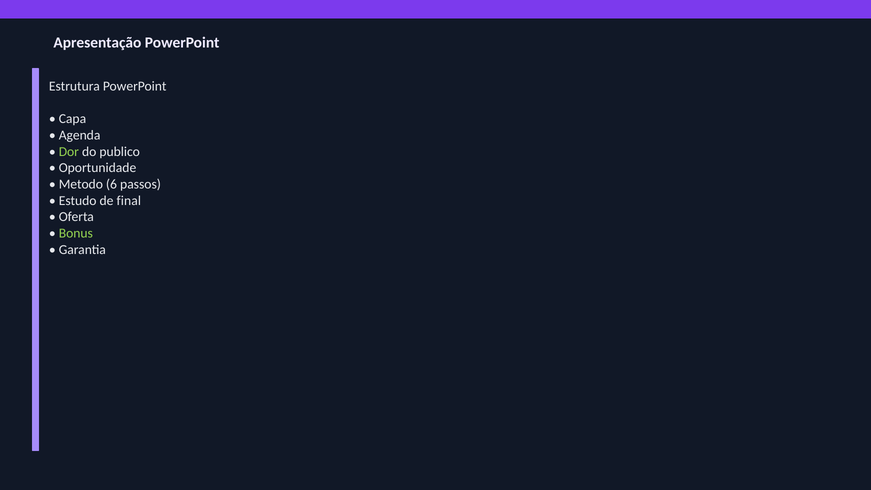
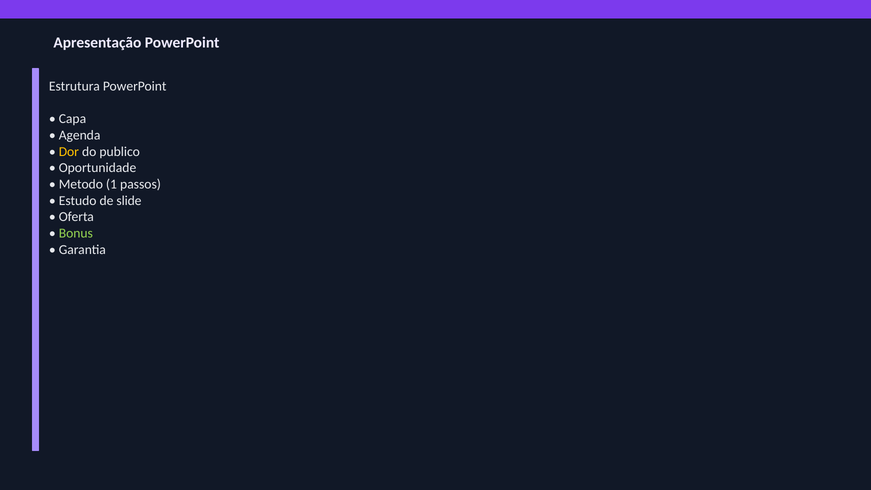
Dor colour: light green -> yellow
6: 6 -> 1
final: final -> slide
